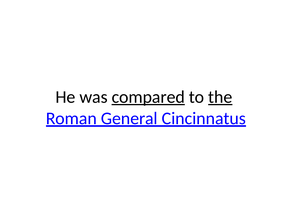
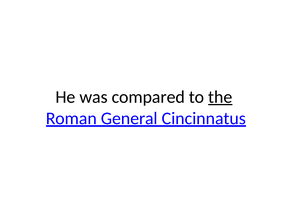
compared underline: present -> none
